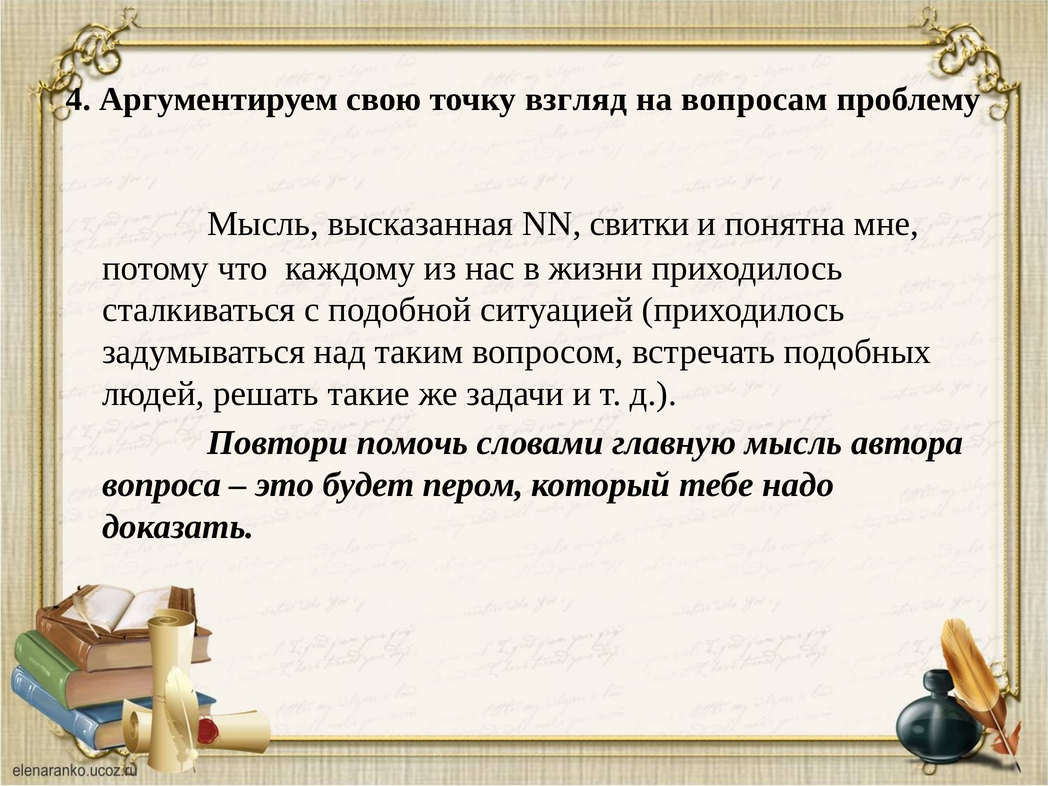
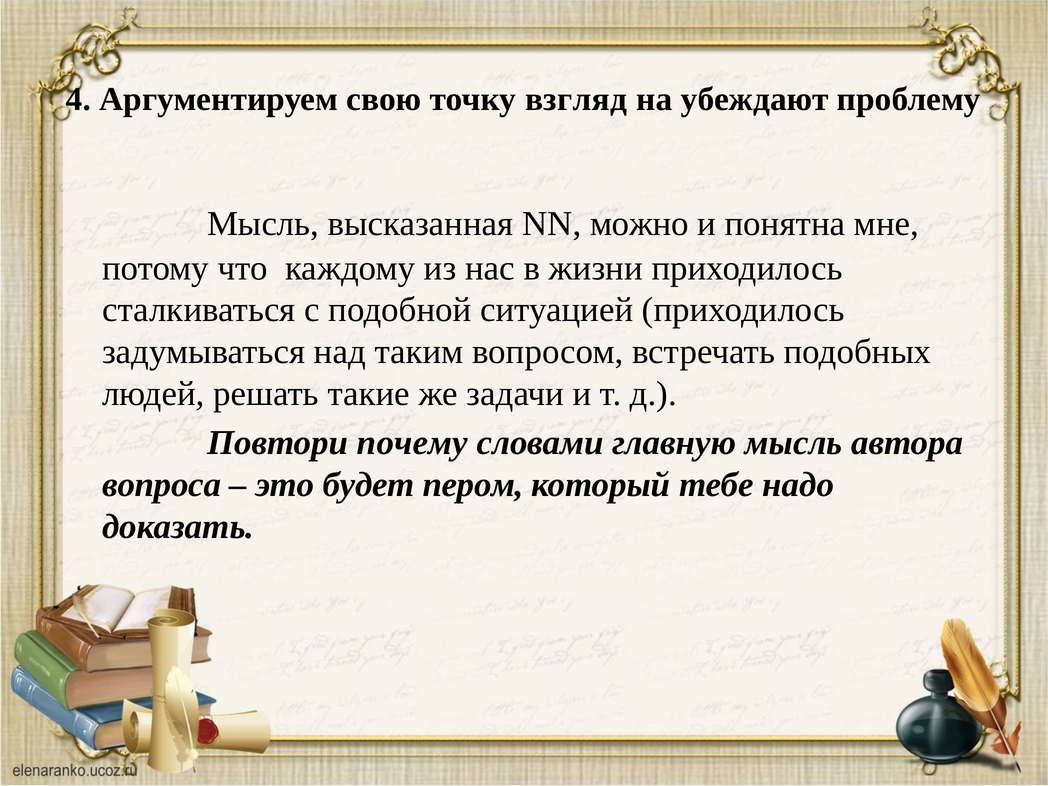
вопросам: вопросам -> убеждают
свитки: свитки -> можно
помочь: помочь -> почему
